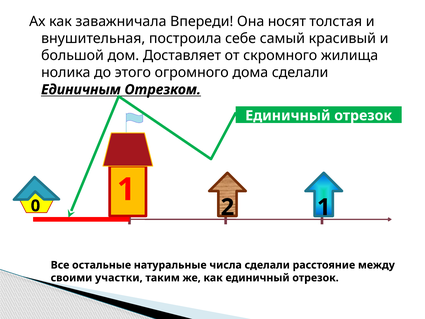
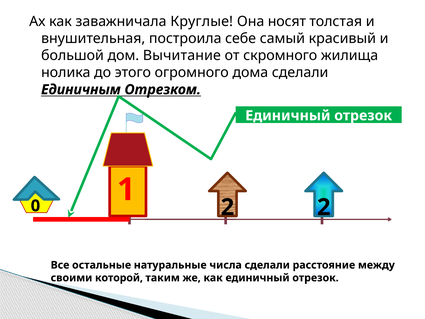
Впереди: Впереди -> Круглые
Доставляет: Доставляет -> Вычитание
1 at (324, 207): 1 -> 2
участки: участки -> которой
